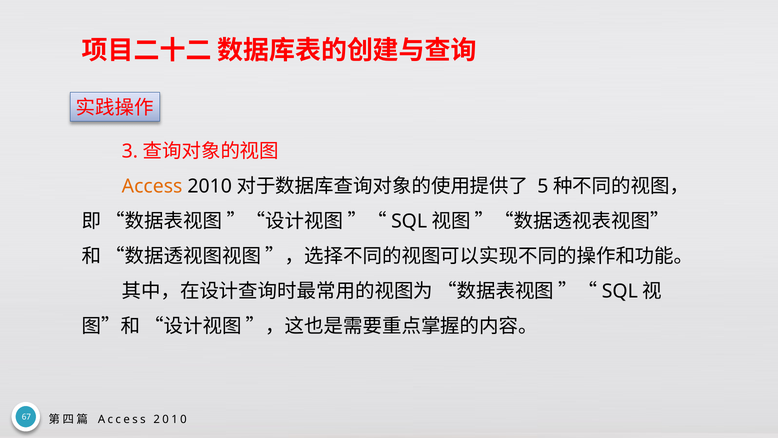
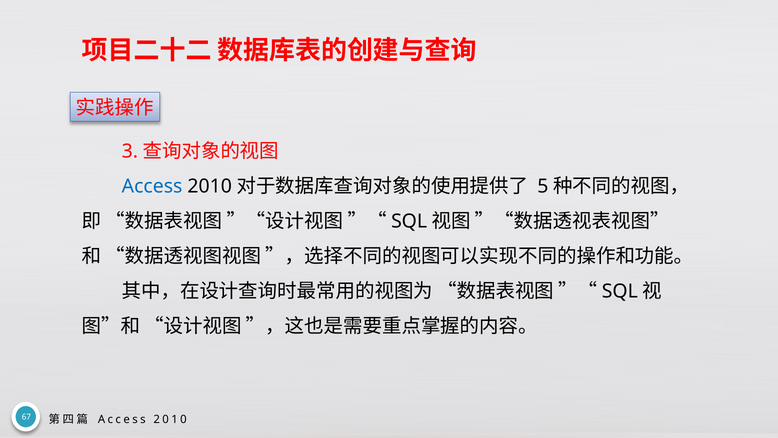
Access at (152, 186) colour: orange -> blue
